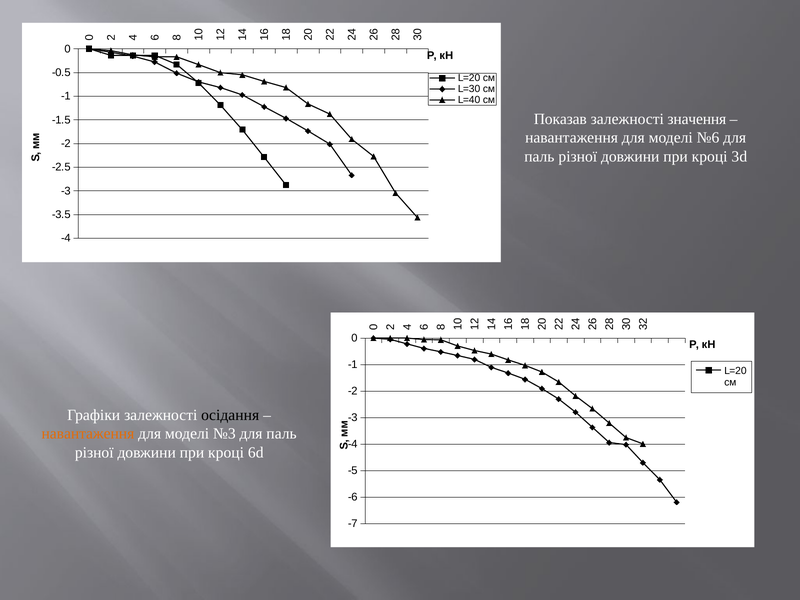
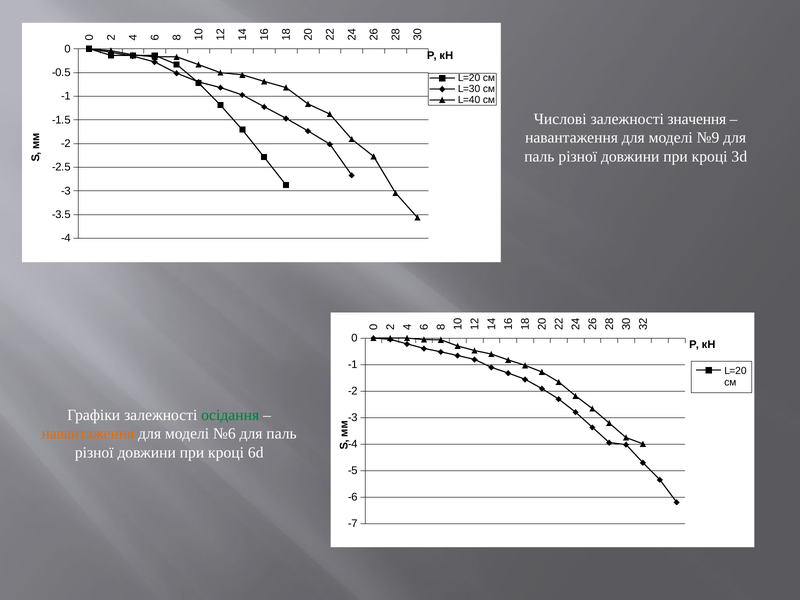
Показав: Показав -> Числові
№6: №6 -> №9
осідання colour: black -> green
№3: №3 -> №6
